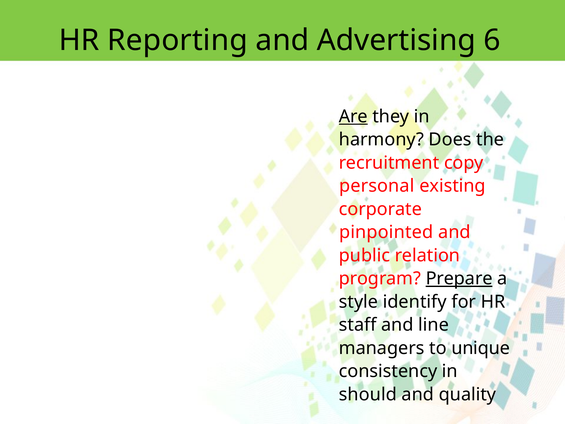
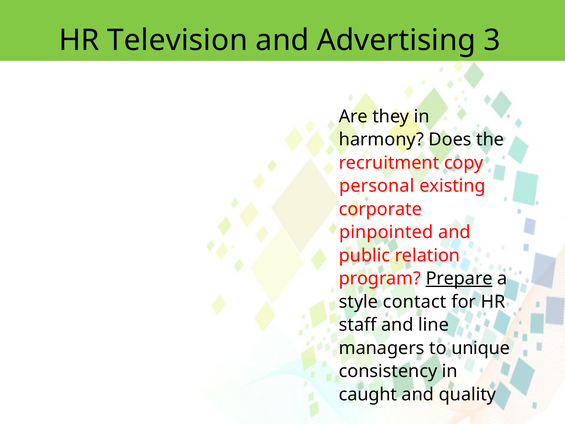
Reporting: Reporting -> Television
6: 6 -> 3
Are underline: present -> none
identify: identify -> contact
should: should -> caught
